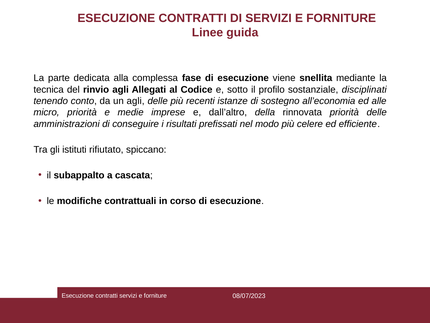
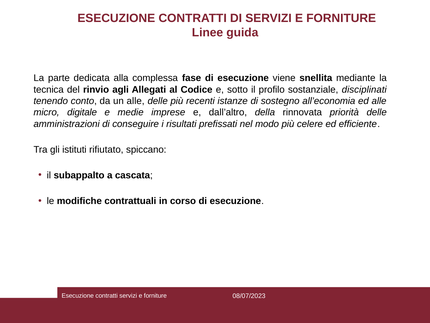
un agli: agli -> alle
micro priorità: priorità -> digitale
